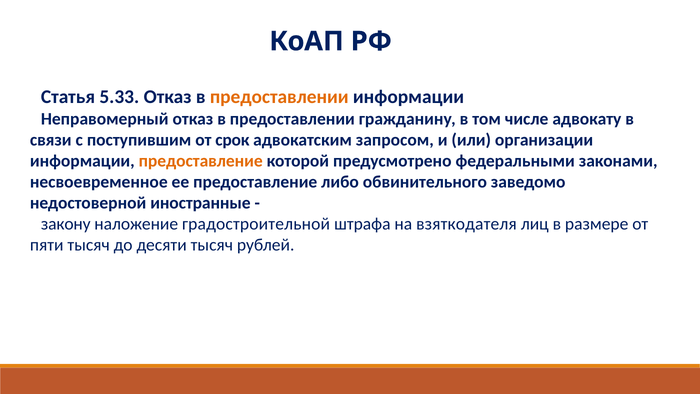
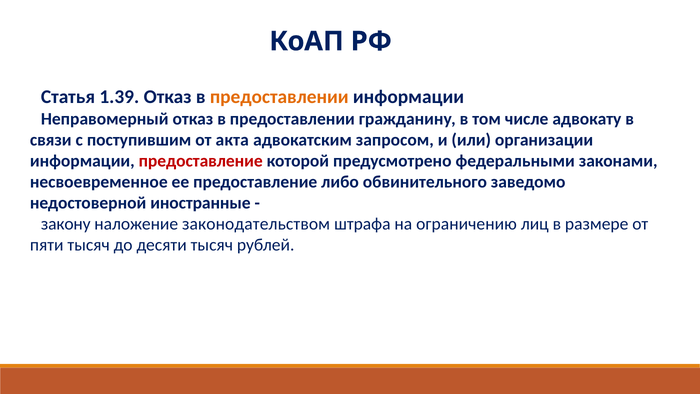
5.33: 5.33 -> 1.39
срок: срок -> акта
предоставление at (201, 161) colour: orange -> red
градостроительной: градостроительной -> законодательством
взяткодателя: взяткодателя -> ограничению
